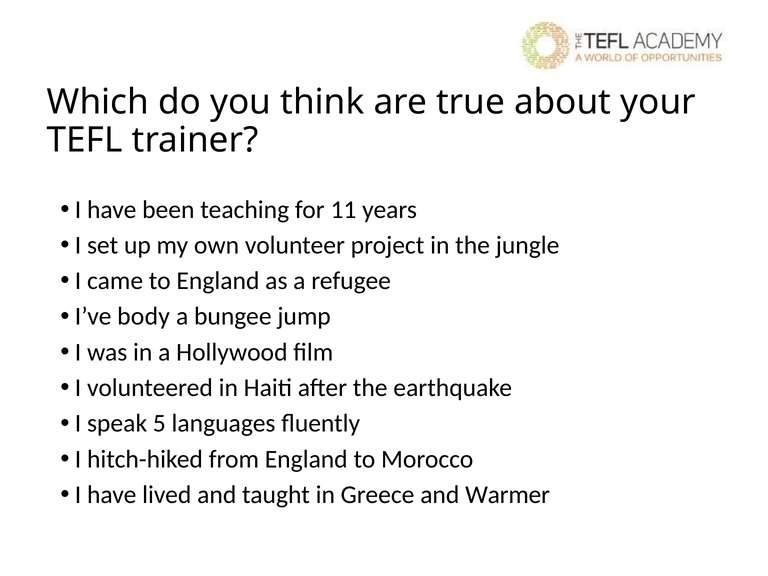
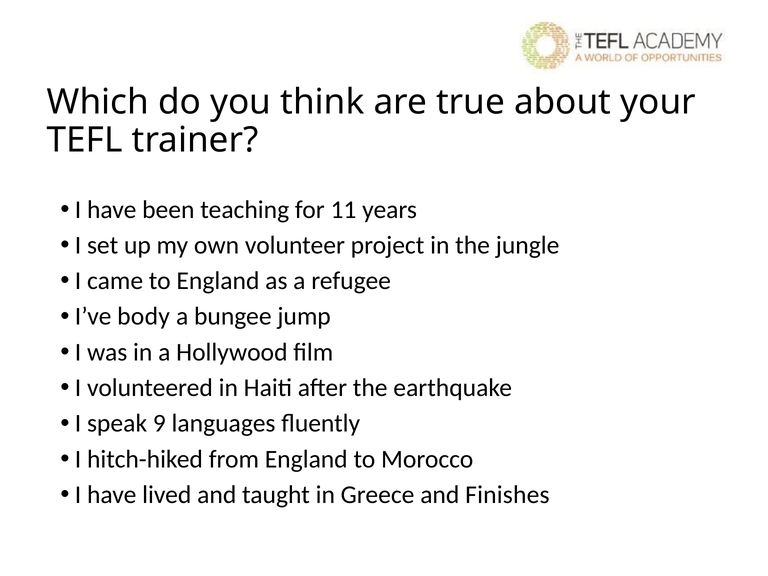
5: 5 -> 9
Warmer: Warmer -> Finishes
